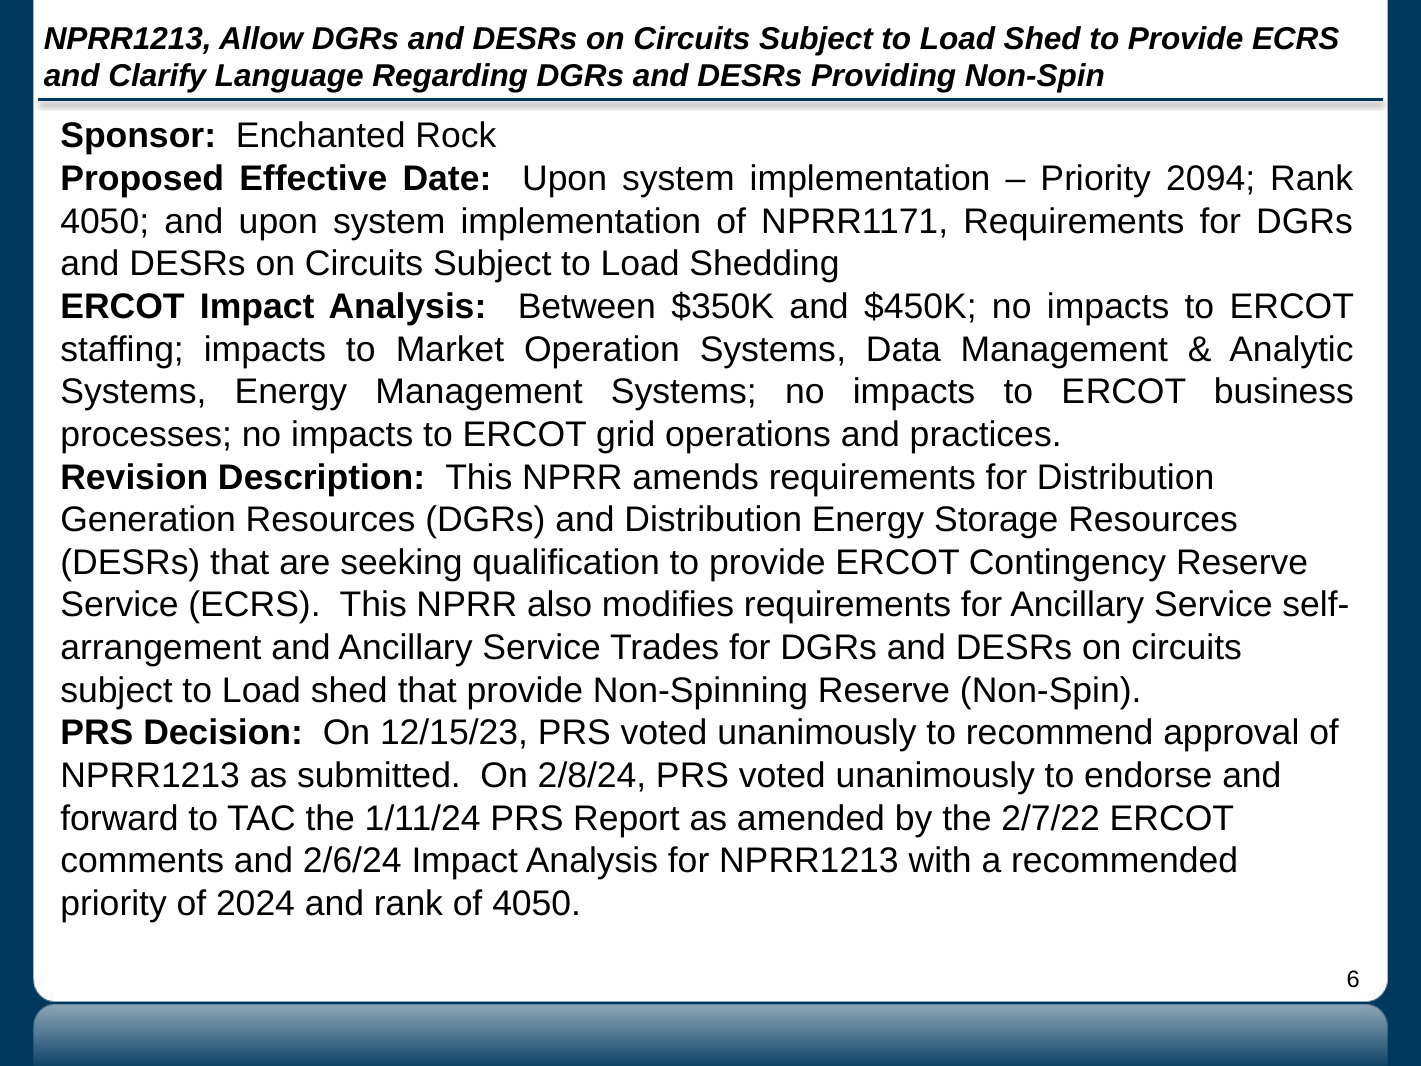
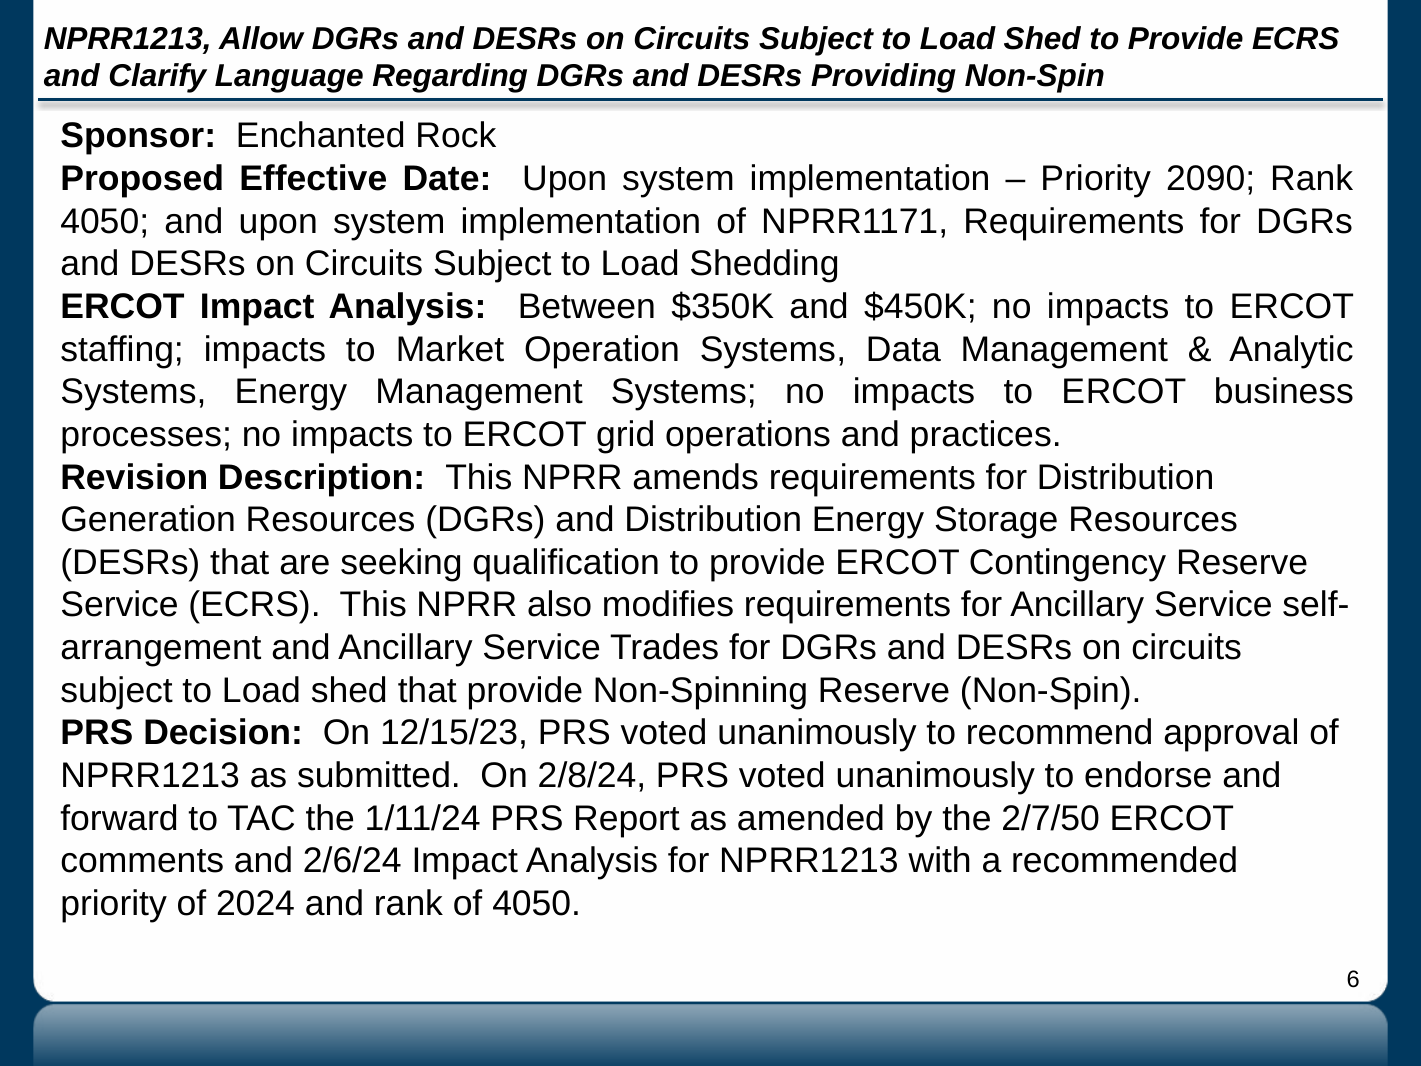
2094: 2094 -> 2090
2/7/22: 2/7/22 -> 2/7/50
